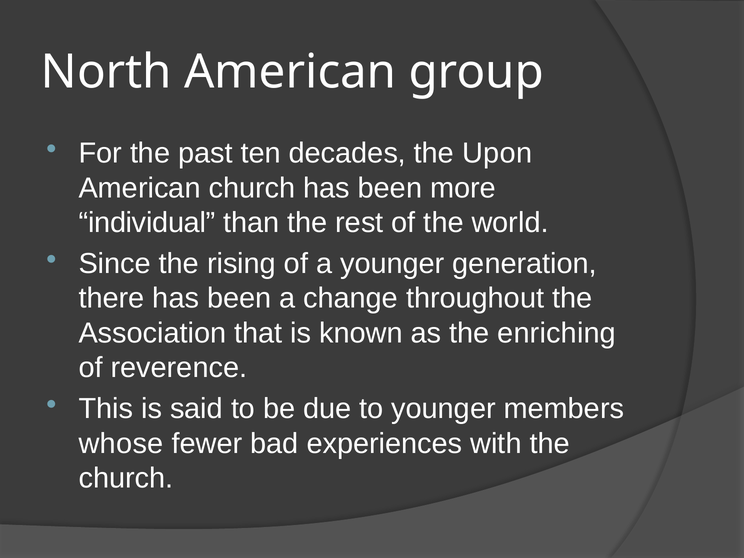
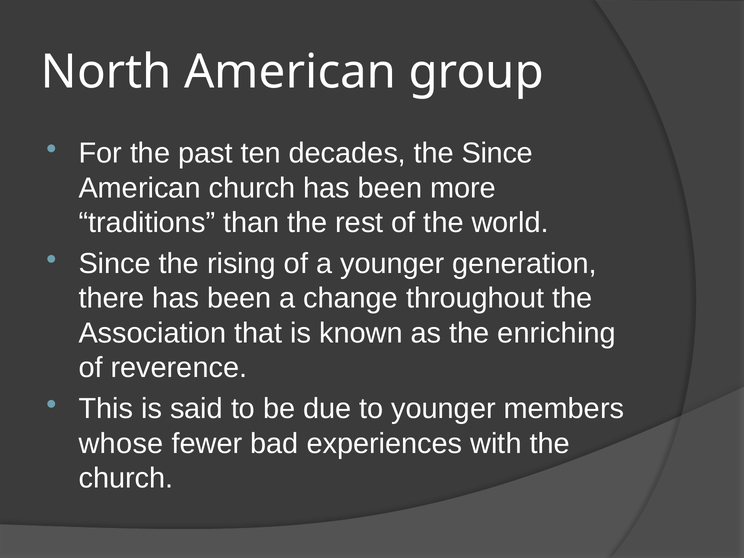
the Upon: Upon -> Since
individual: individual -> traditions
